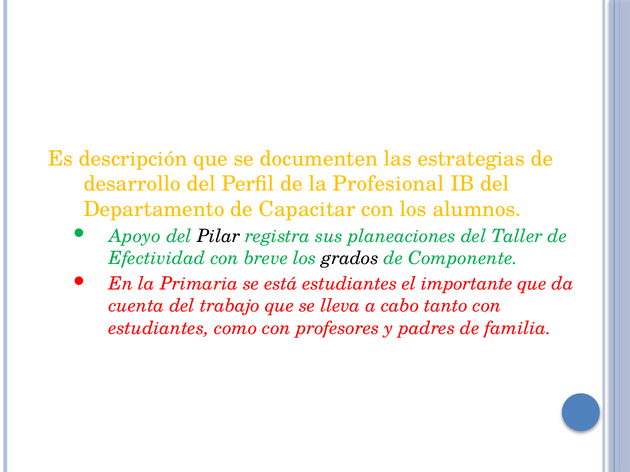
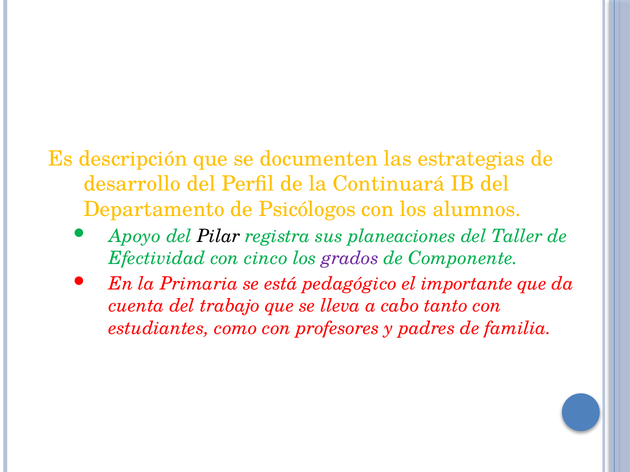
Profesional: Profesional -> Continuará
Capacitar: Capacitar -> Psicólogos
breve: breve -> cinco
grados colour: black -> purple
está estudiantes: estudiantes -> pedagógico
